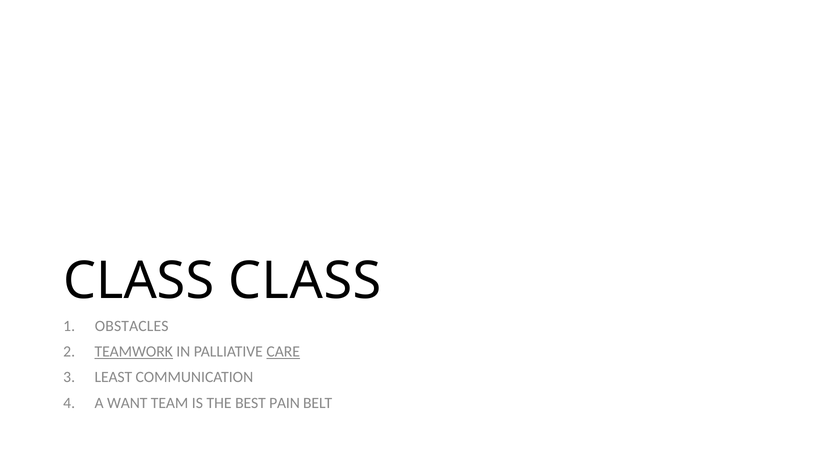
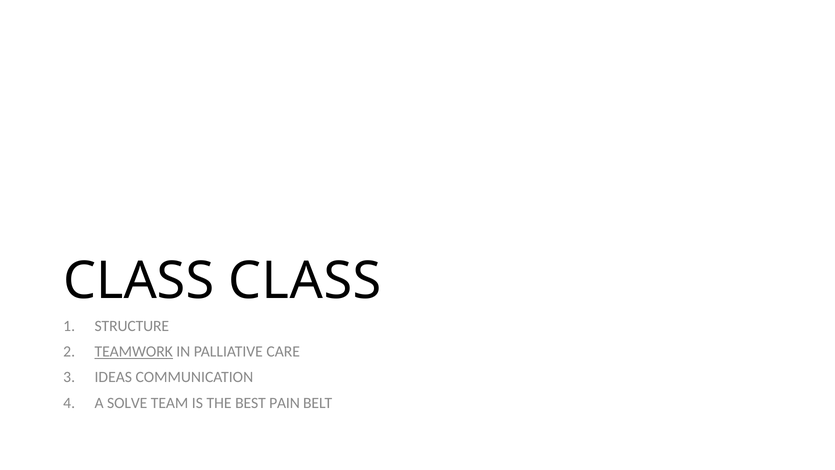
OBSTACLES: OBSTACLES -> STRUCTURE
CARE underline: present -> none
LEAST: LEAST -> IDEAS
WANT: WANT -> SOLVE
